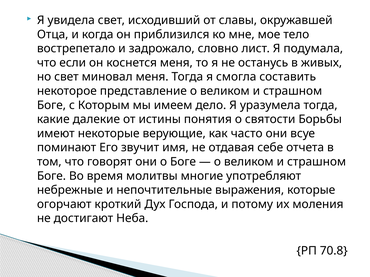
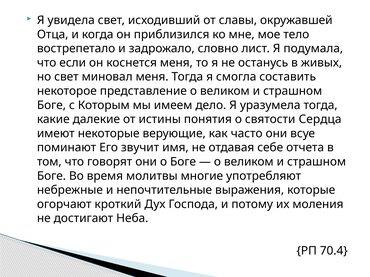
Борьбы: Борьбы -> Сердца
70.8: 70.8 -> 70.4
